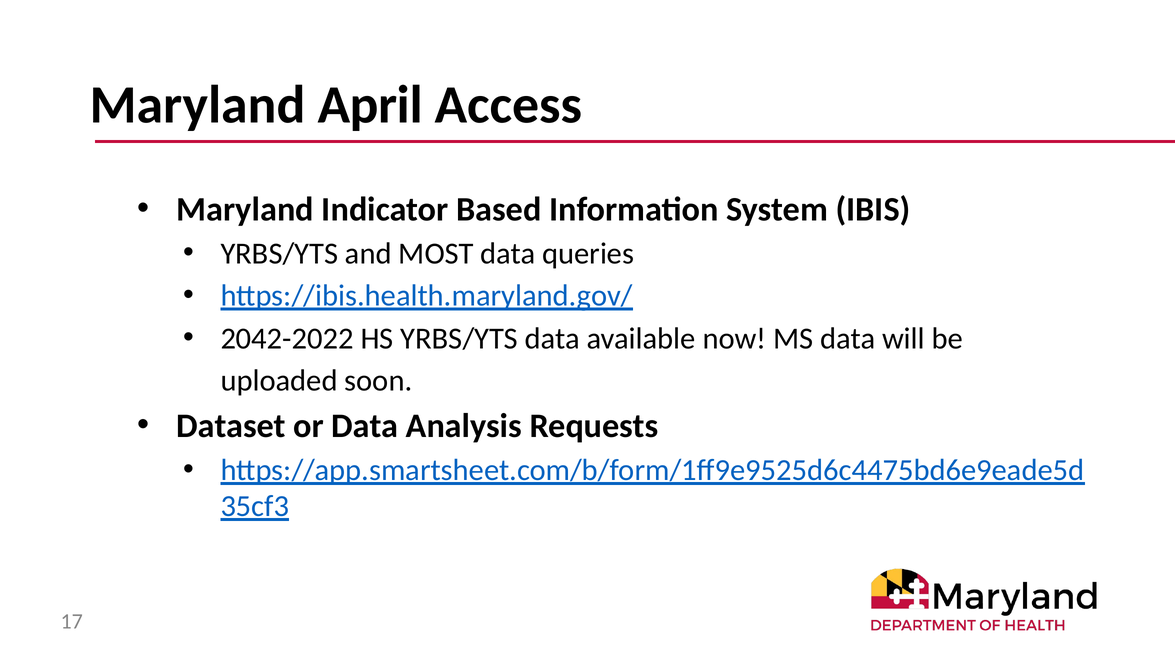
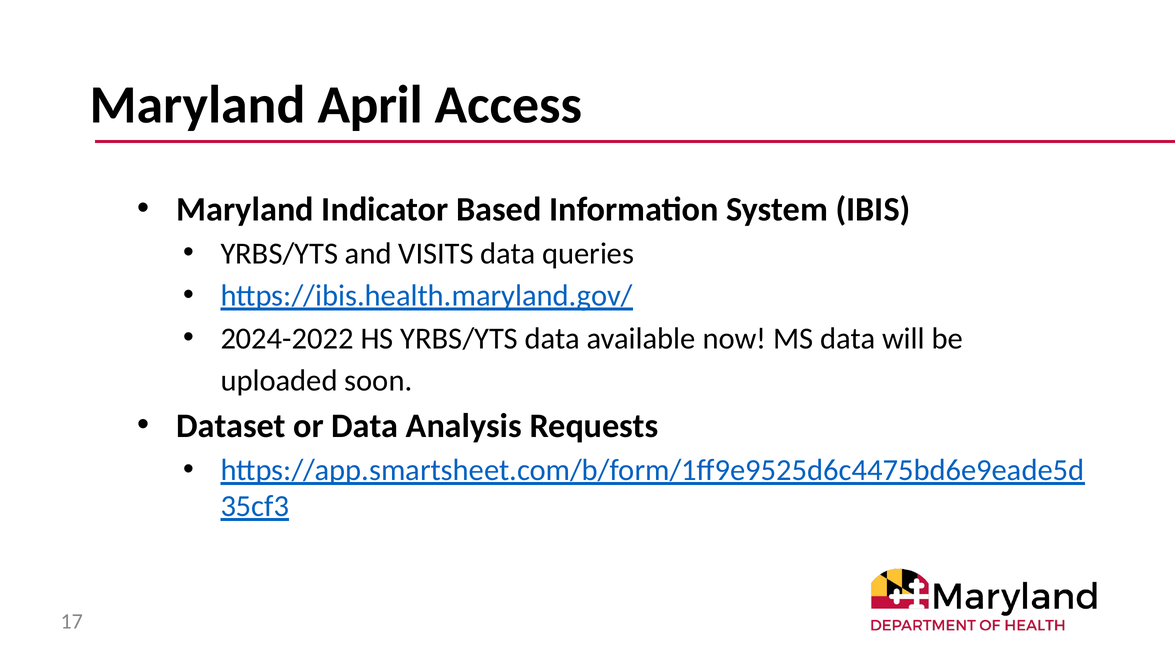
MOST: MOST -> VISITS
2042-2022: 2042-2022 -> 2024-2022
